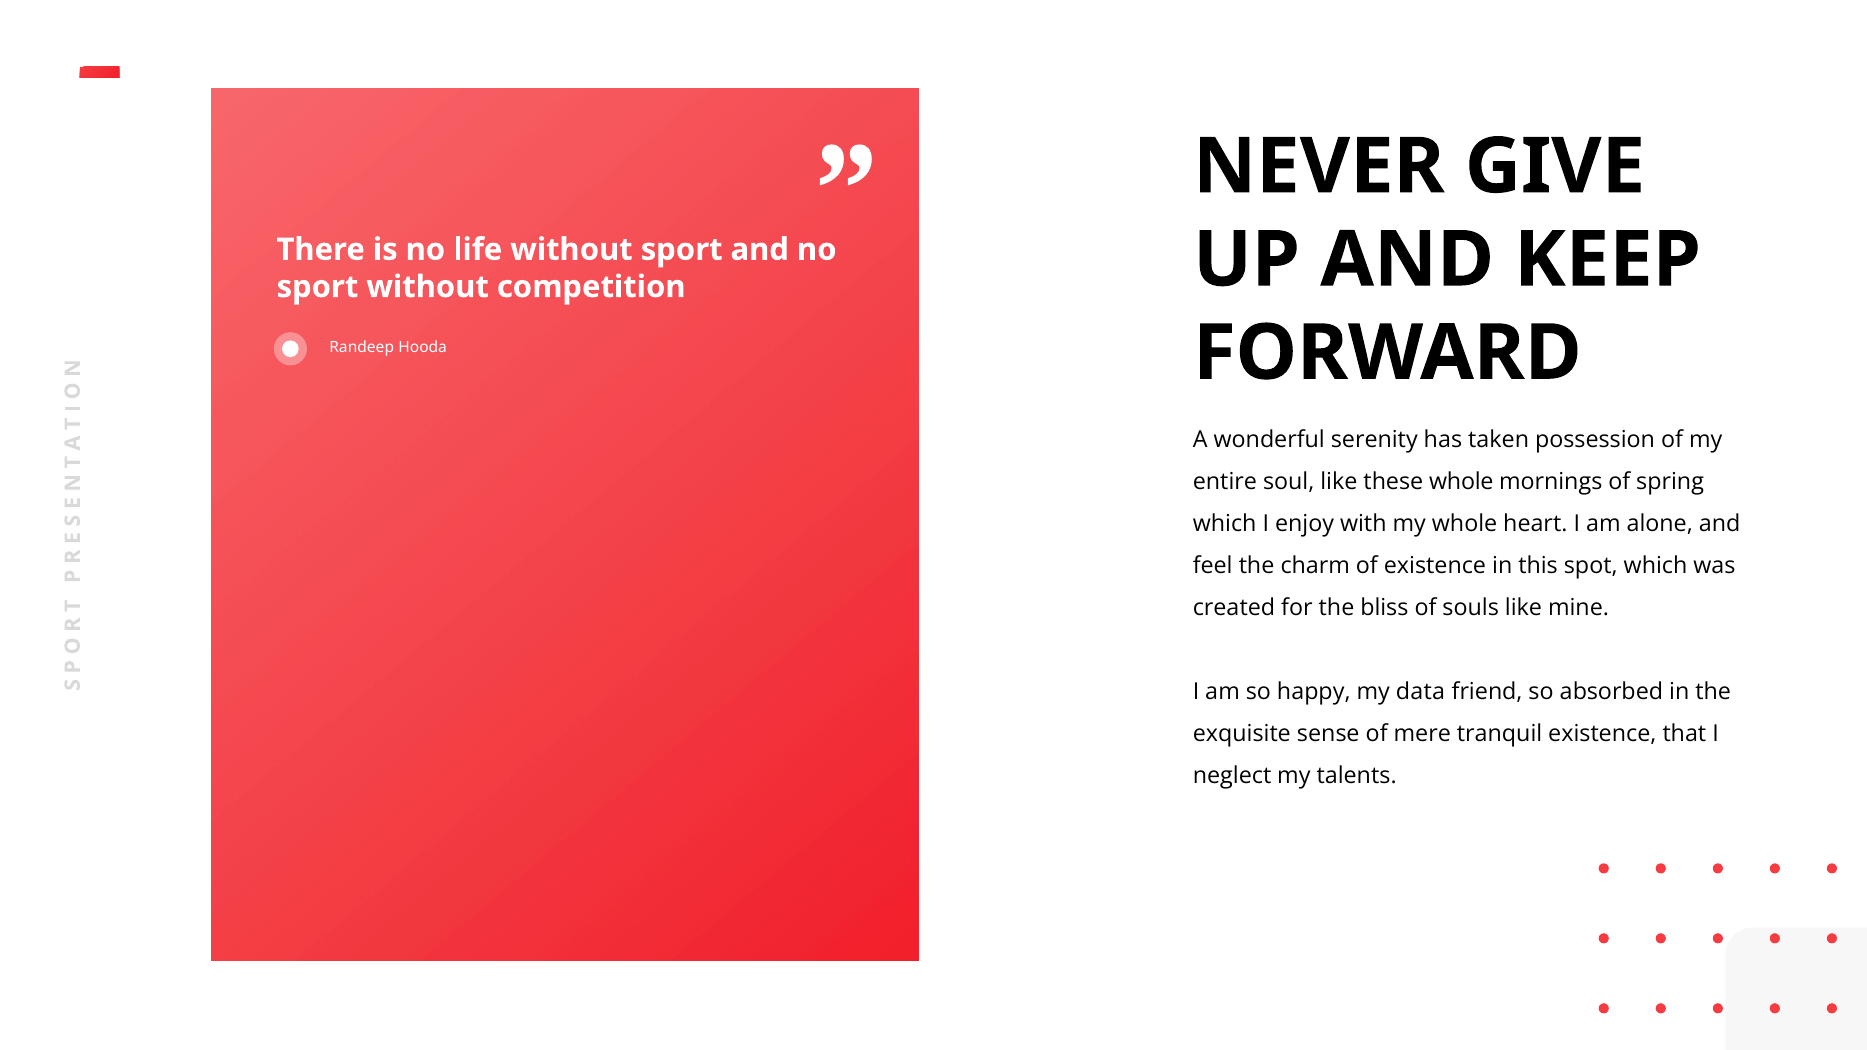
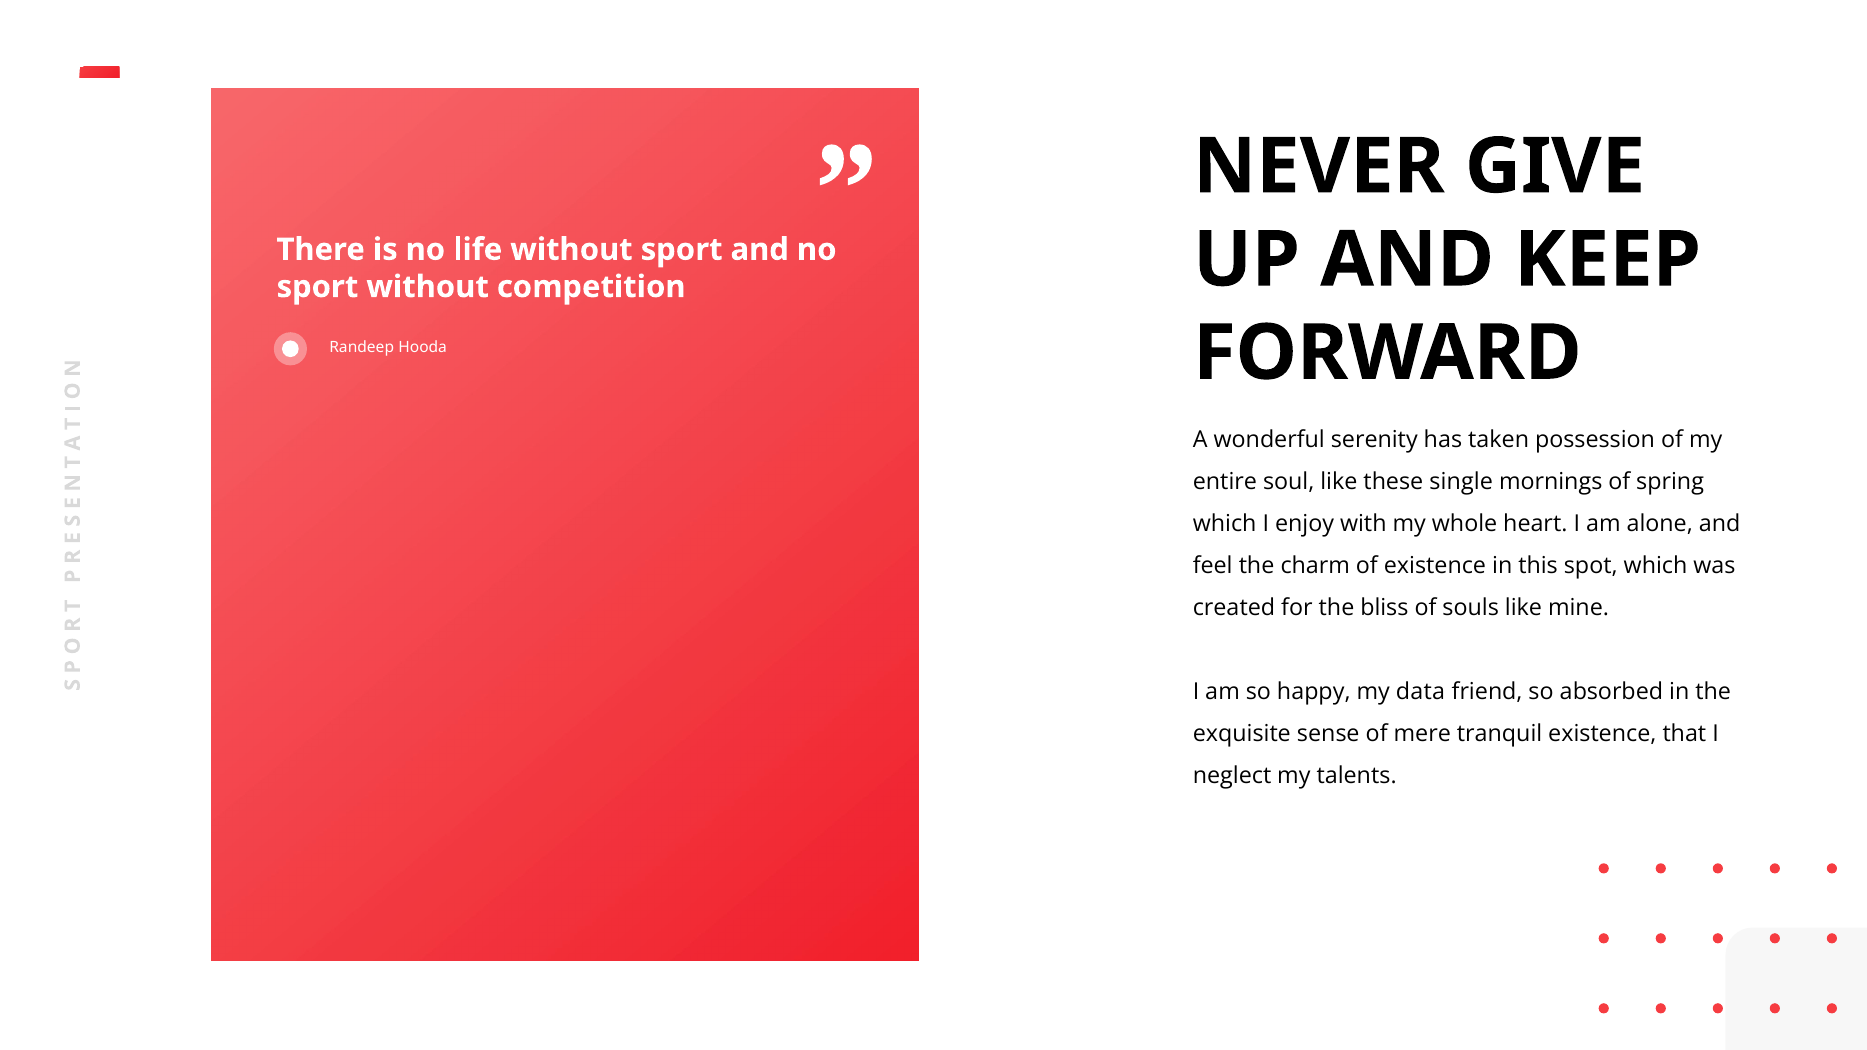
these whole: whole -> single
